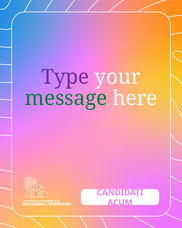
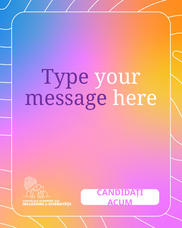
message colour: green -> purple
